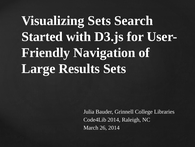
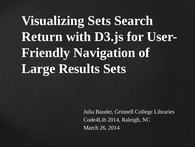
Started: Started -> Return
